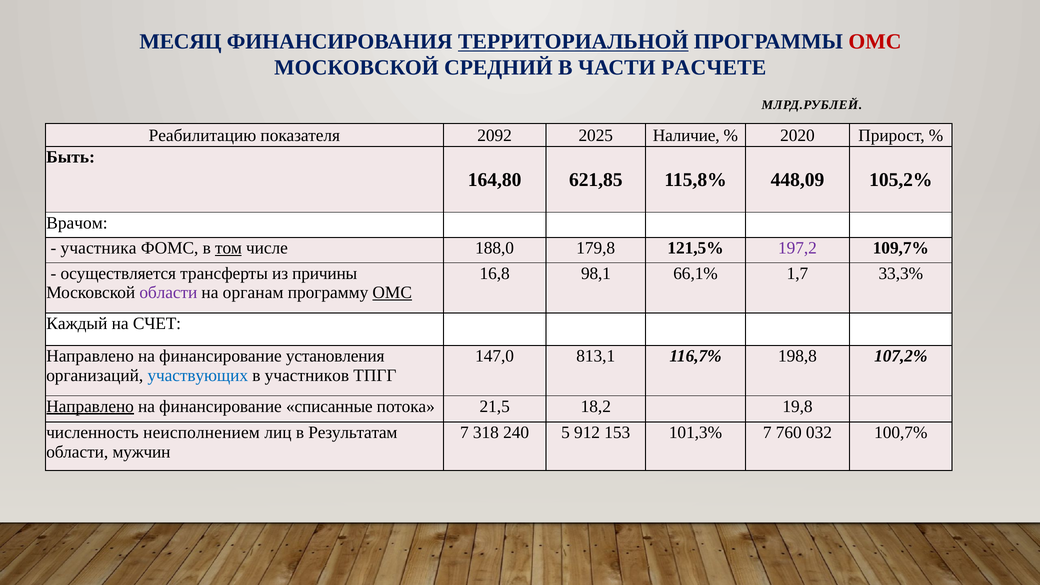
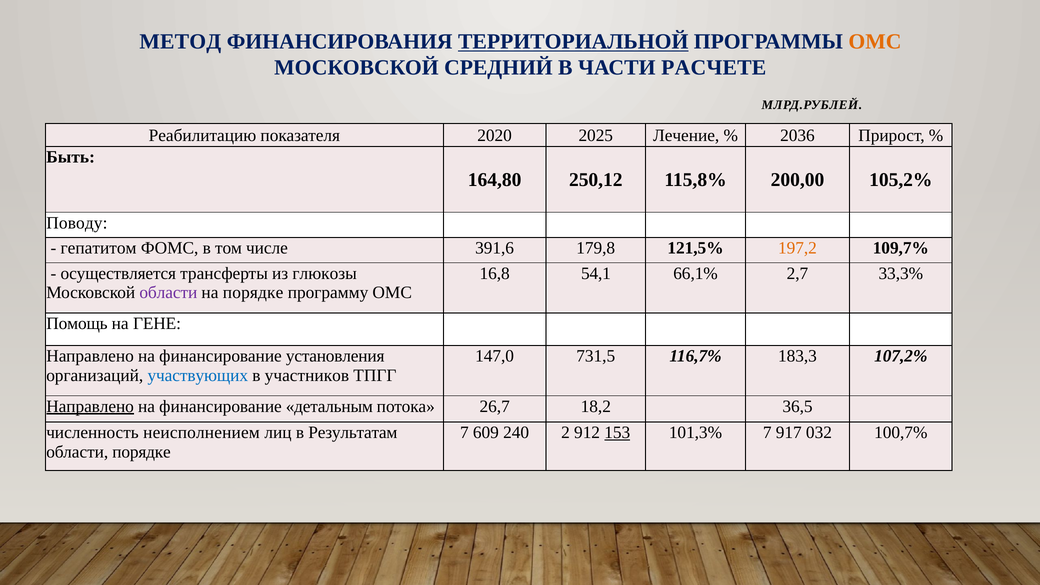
МЕСЯЦ: МЕСЯЦ -> МЕТОД
ОМС at (875, 42) colour: red -> orange
2092: 2092 -> 2020
Наличие: Наличие -> Лечение
2020: 2020 -> 2036
621,85: 621,85 -> 250,12
448,09: 448,09 -> 200,00
Врачом: Врачом -> Поводу
участника: участника -> гепатитом
том underline: present -> none
188,0: 188,0 -> 391,6
197,2 colour: purple -> orange
причины: причины -> глюкозы
98,1: 98,1 -> 54,1
1,7: 1,7 -> 2,7
на органам: органам -> порядке
ОМС at (392, 293) underline: present -> none
Каждый: Каждый -> Помощь
СЧЕТ: СЧЕТ -> ГЕНЕ
813,1: 813,1 -> 731,5
198,8: 198,8 -> 183,3
списанные: списанные -> детальным
21,5: 21,5 -> 26,7
19,8: 19,8 -> 36,5
318: 318 -> 609
5: 5 -> 2
153 underline: none -> present
760: 760 -> 917
области мужчин: мужчин -> порядке
